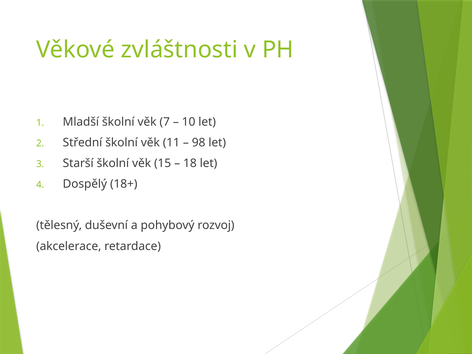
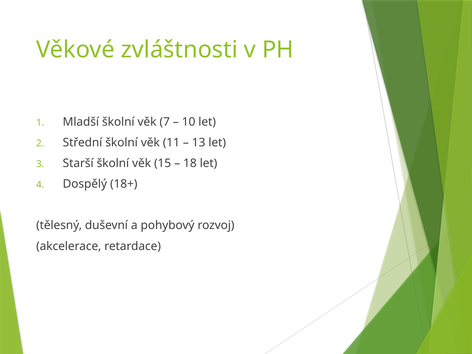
98: 98 -> 13
